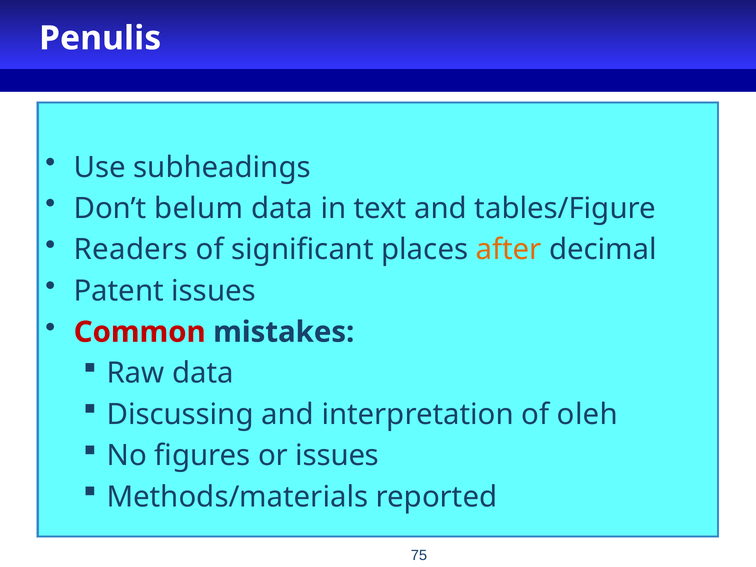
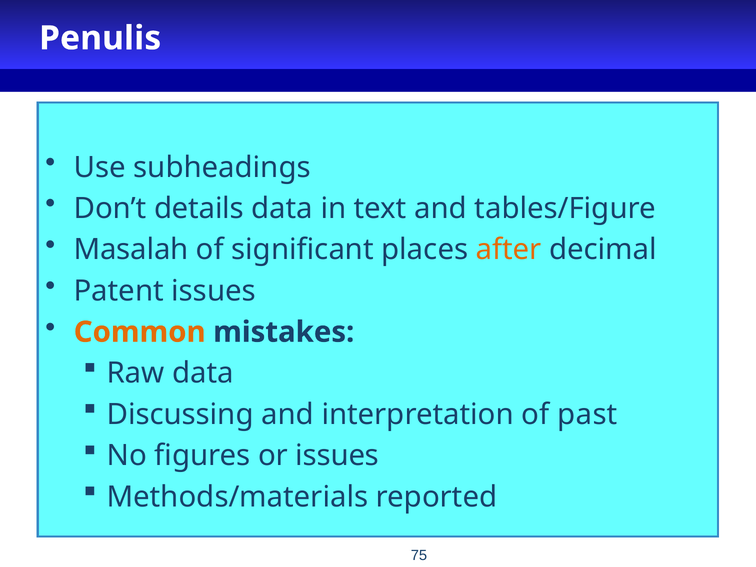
belum: belum -> details
Readers: Readers -> Masalah
Common colour: red -> orange
oleh: oleh -> past
